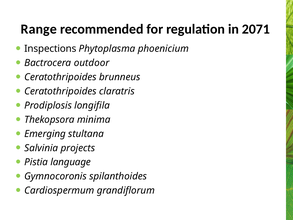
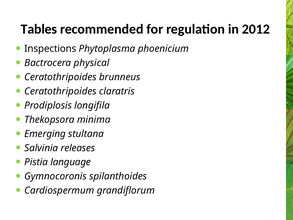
Range: Range -> Tables
2071: 2071 -> 2012
outdoor: outdoor -> physical
projects: projects -> releases
